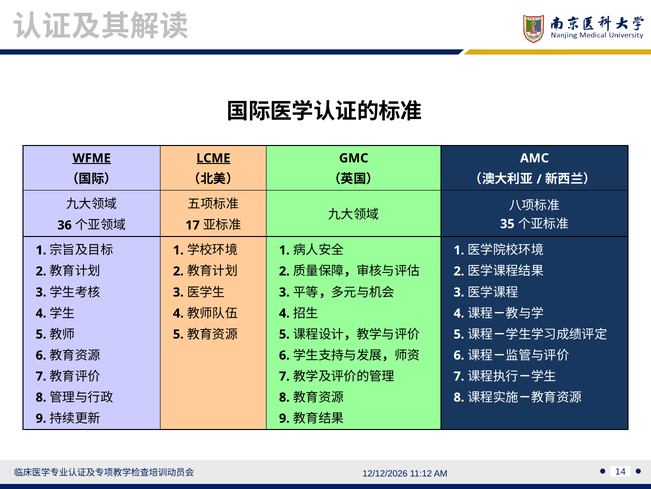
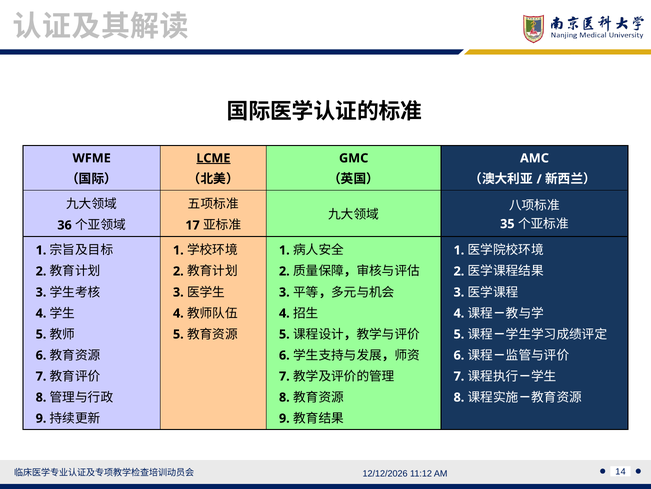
WFME underline: present -> none
